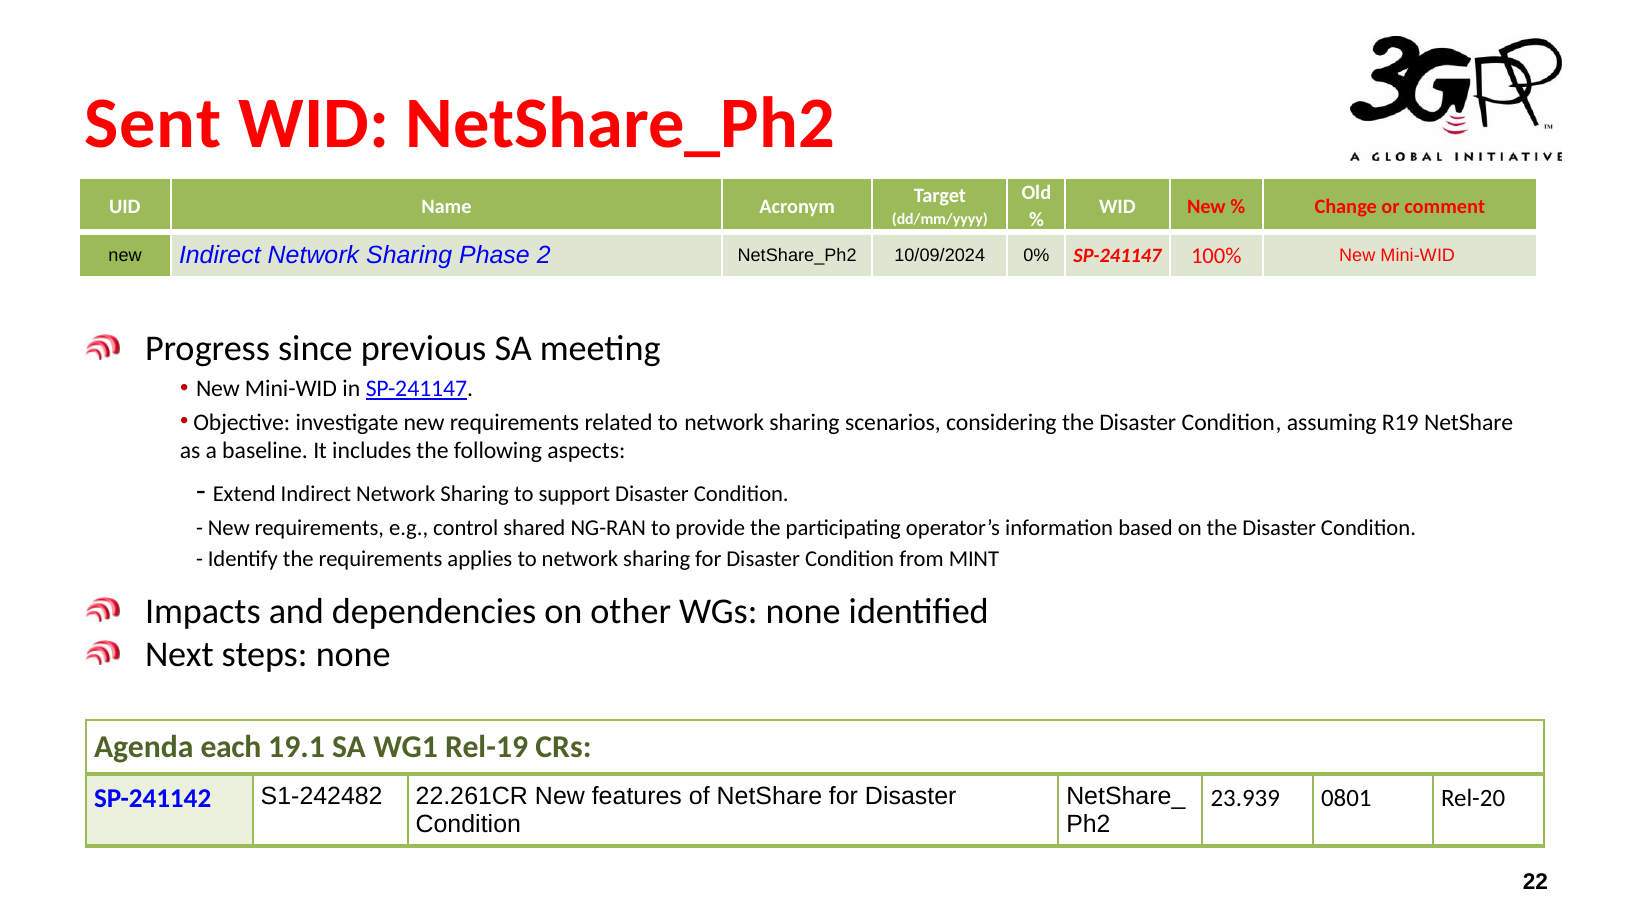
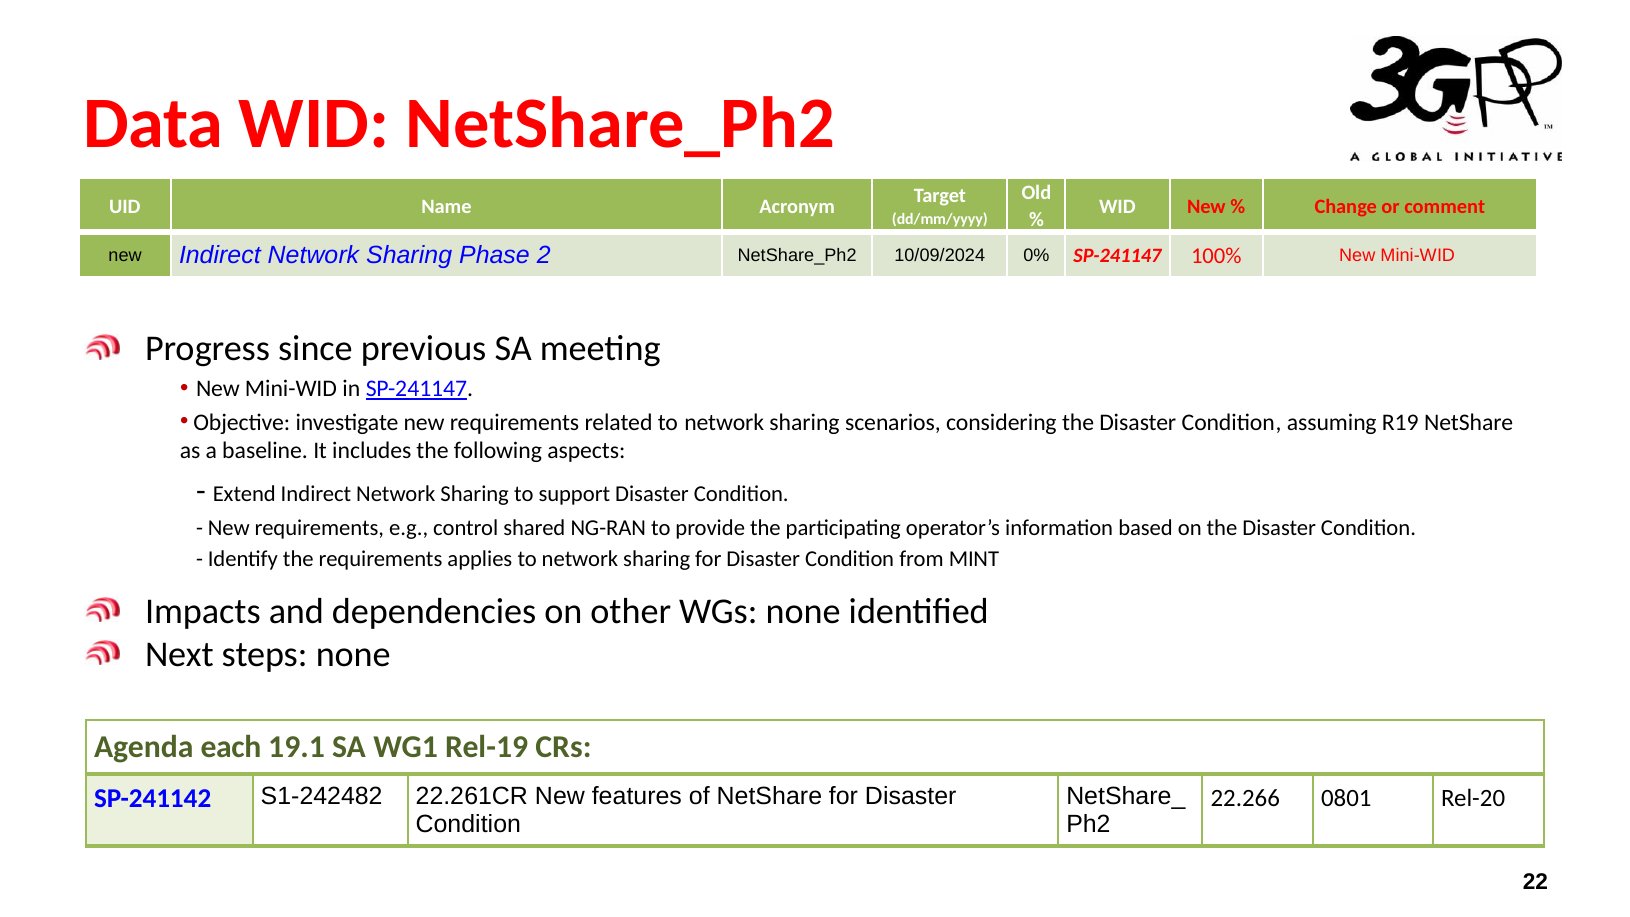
Sent: Sent -> Data
23.939: 23.939 -> 22.266
